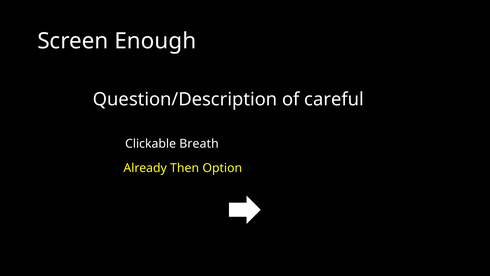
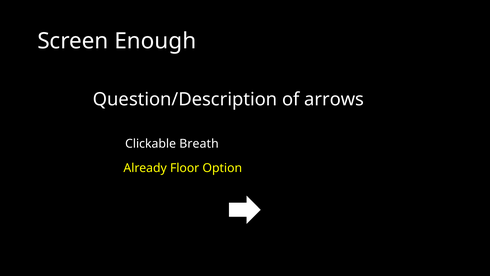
careful: careful -> arrows
Then: Then -> Floor
